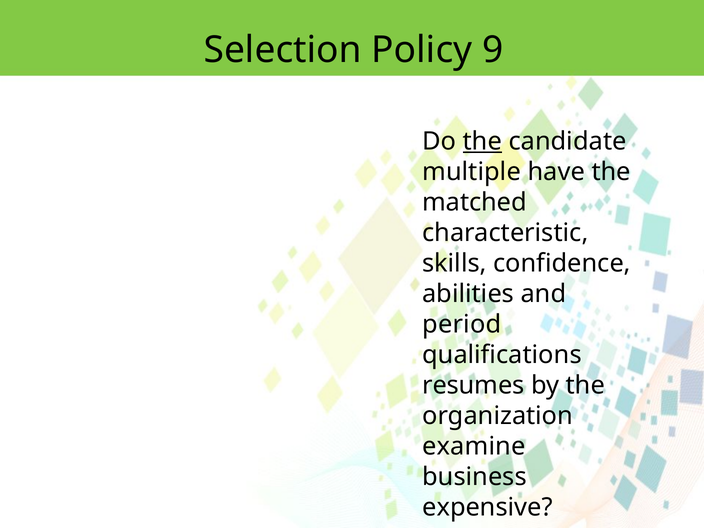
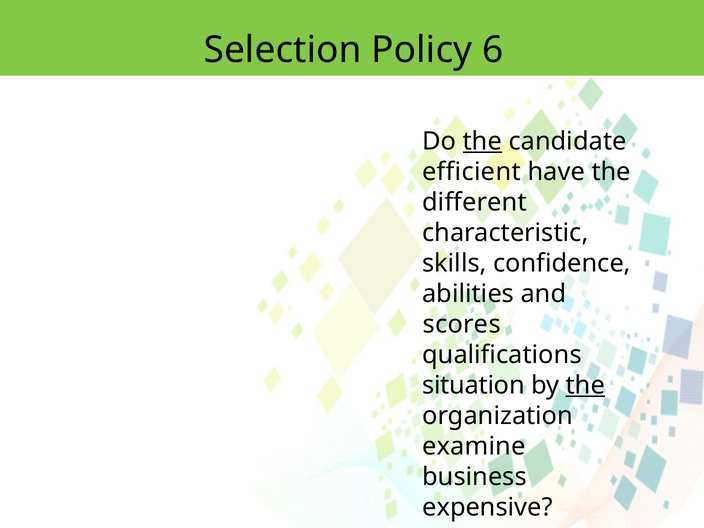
9: 9 -> 6
multiple: multiple -> efficient
matched: matched -> different
period: period -> scores
resumes: resumes -> situation
the at (585, 385) underline: none -> present
